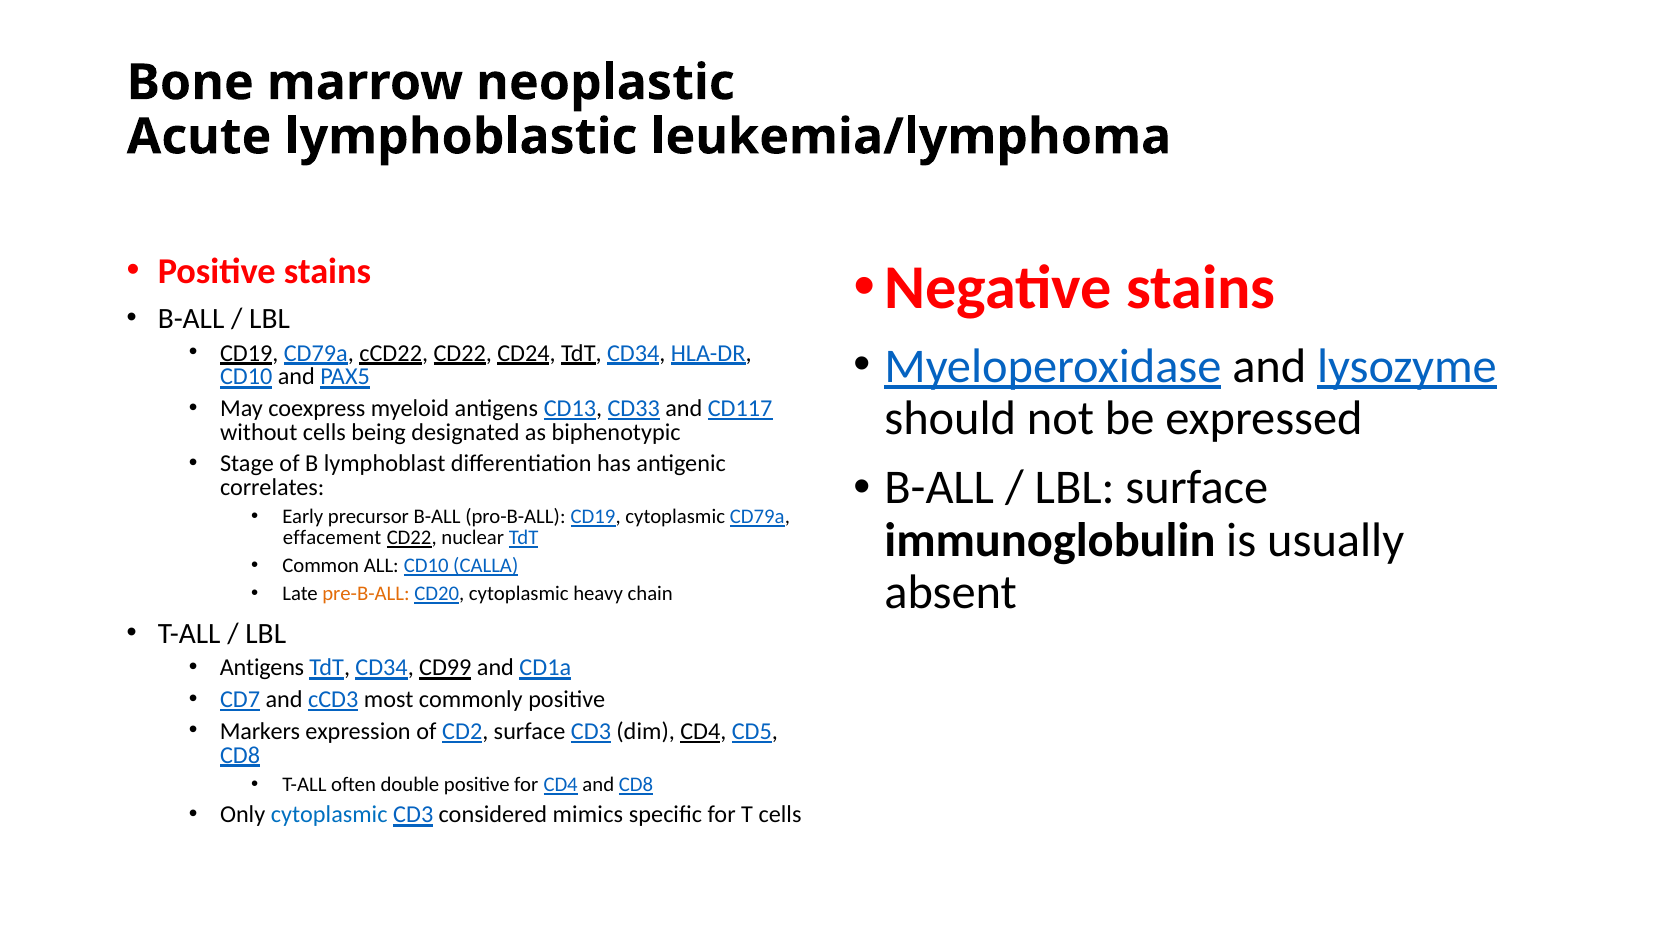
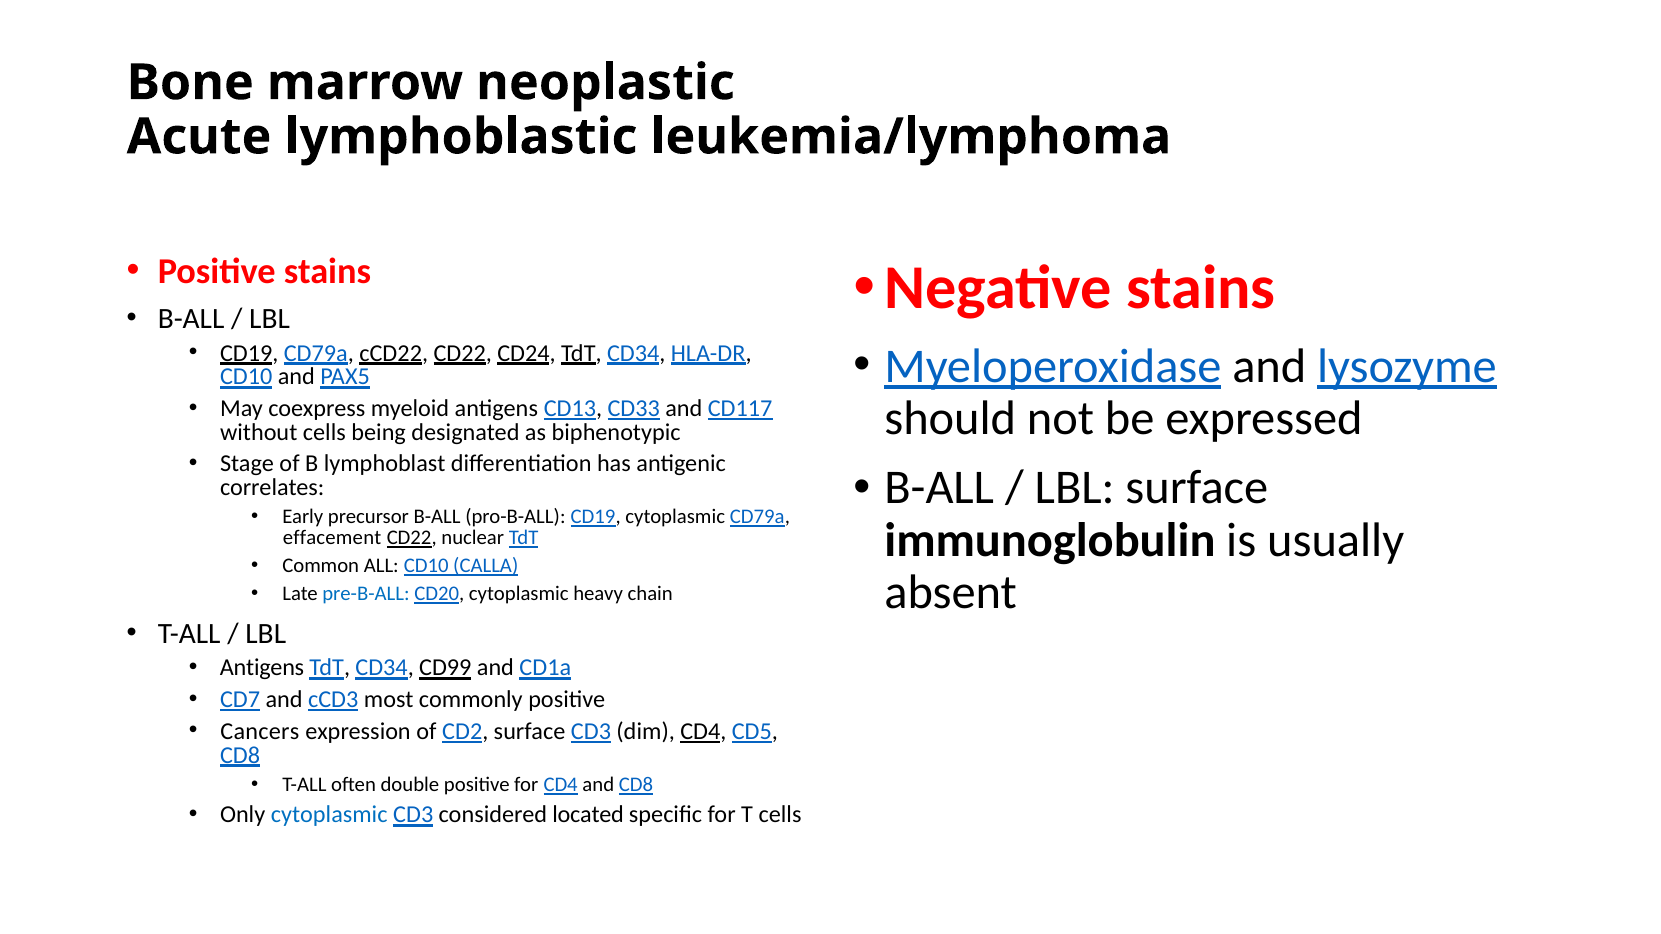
pre-B-ALL colour: orange -> blue
Markers: Markers -> Cancers
mimics: mimics -> located
